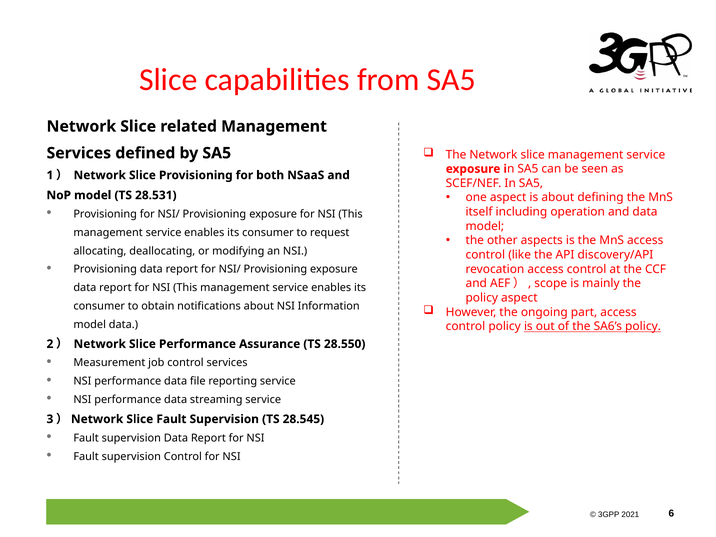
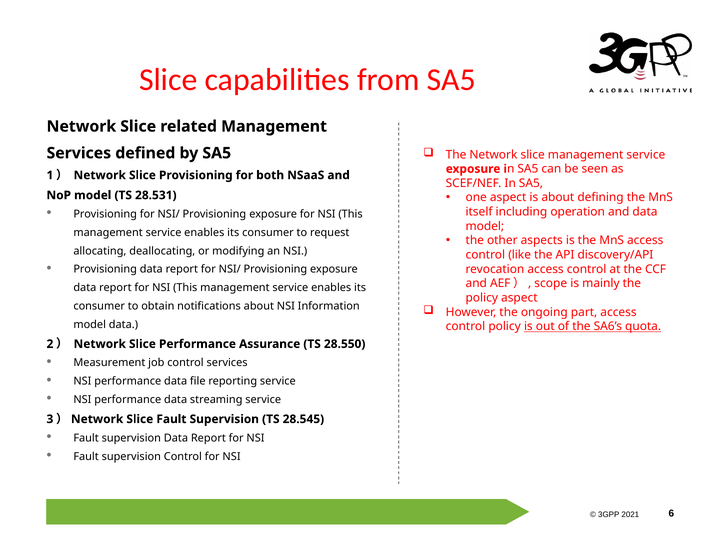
SA6’s policy: policy -> quota
